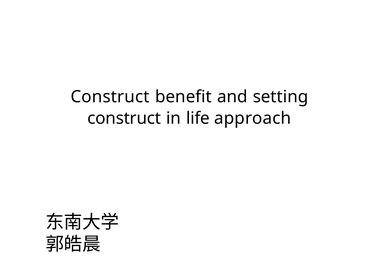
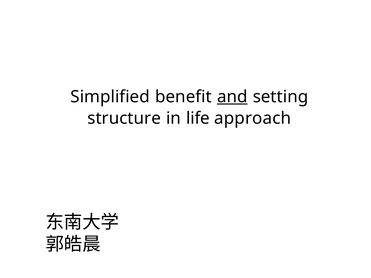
Construct at (110, 97): Construct -> Simplified
and underline: none -> present
construct at (124, 118): construct -> structure
